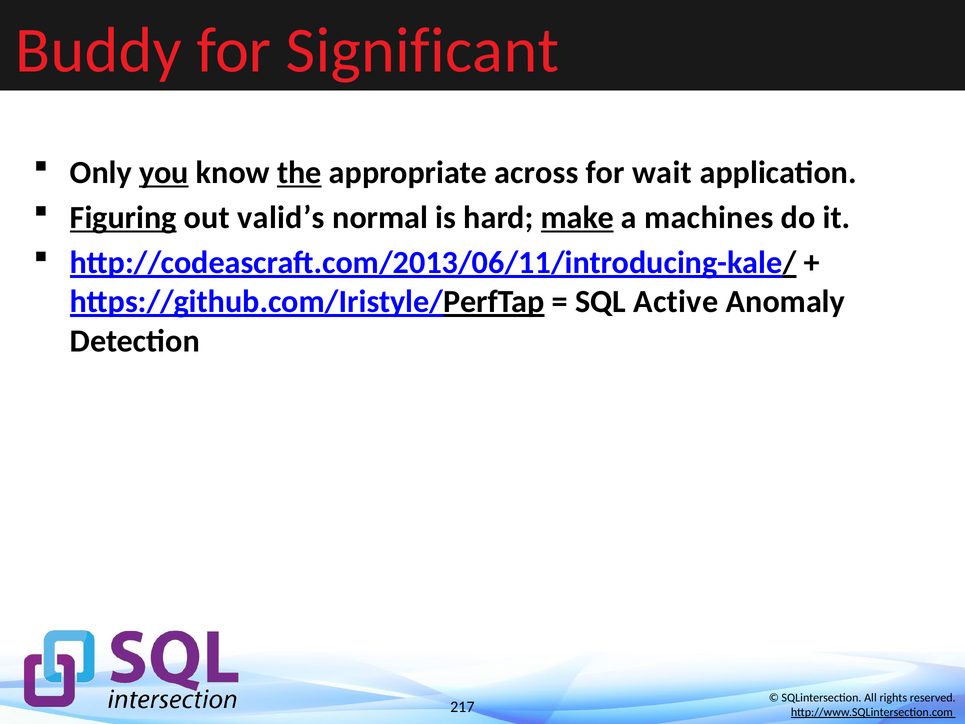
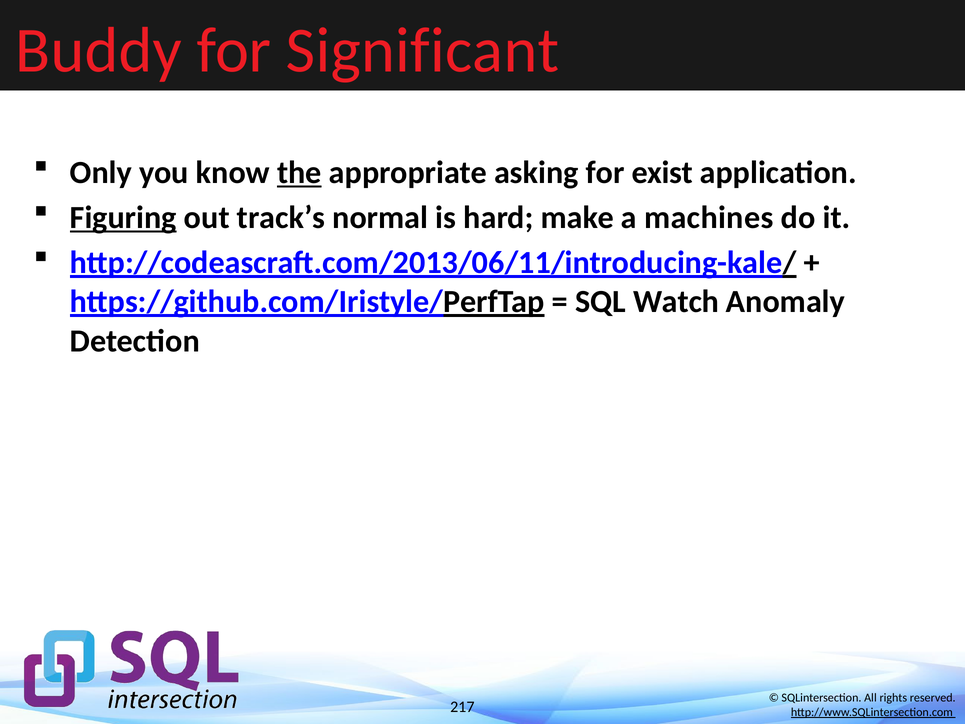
you underline: present -> none
across: across -> asking
wait: wait -> exist
valid’s: valid’s -> track’s
make underline: present -> none
Active: Active -> Watch
